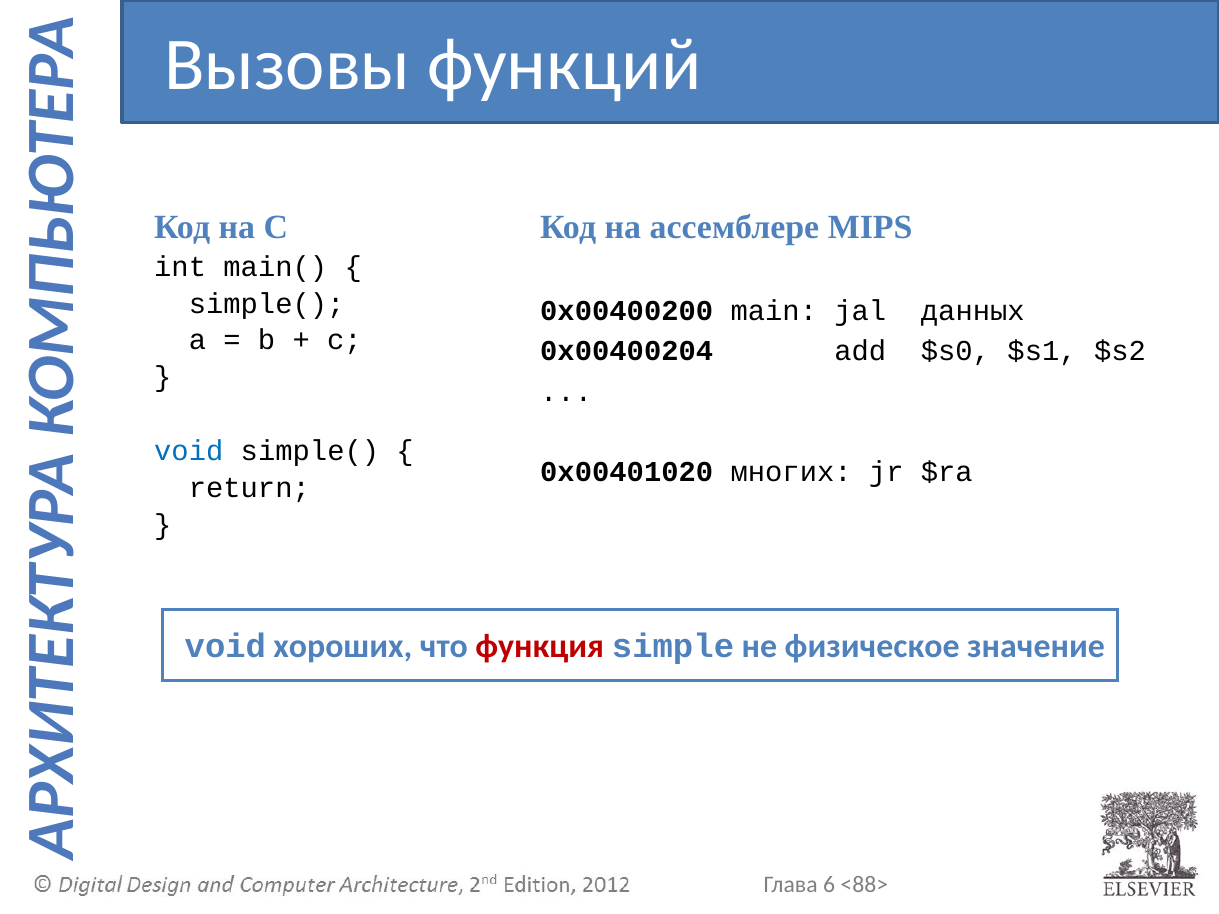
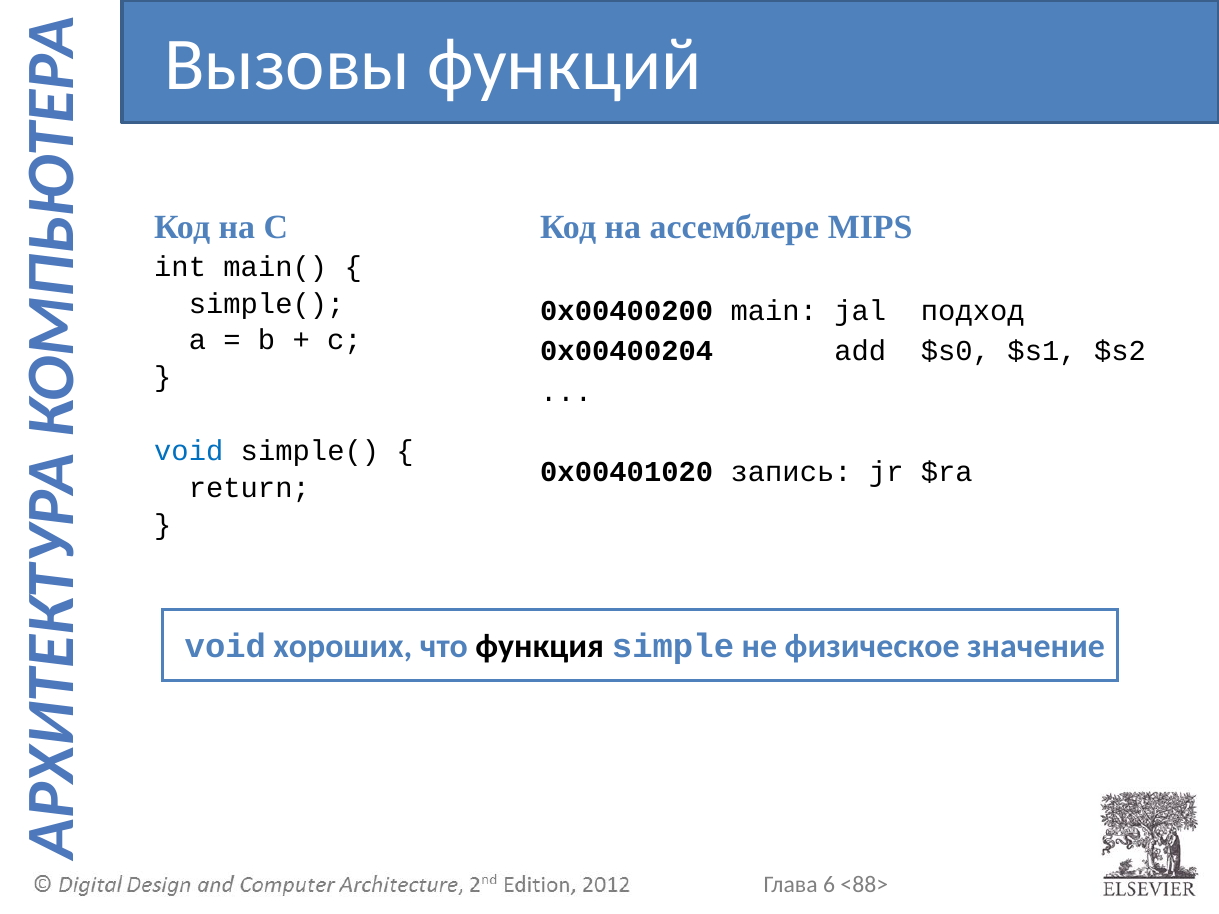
данных: данных -> подход
многих: многих -> запись
функция colour: red -> black
